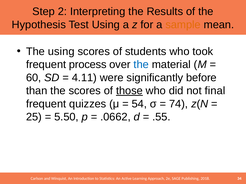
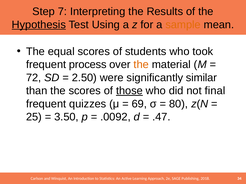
2: 2 -> 7
Hypothesis underline: none -> present
The using: using -> equal
the at (141, 65) colour: blue -> orange
60: 60 -> 72
4.11: 4.11 -> 2.50
before: before -> similar
54: 54 -> 69
74: 74 -> 80
5.50: 5.50 -> 3.50
.0662: .0662 -> .0092
.55: .55 -> .47
